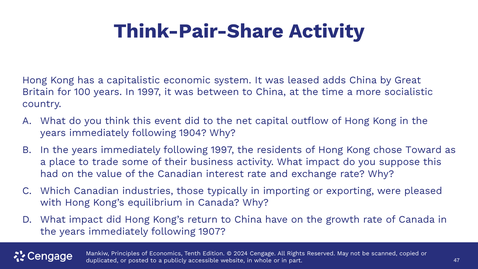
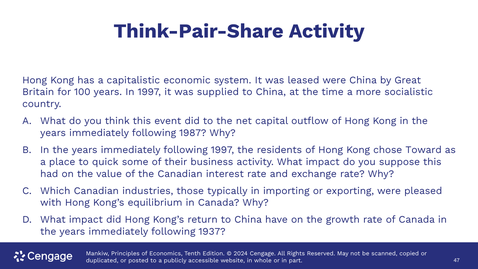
leased adds: adds -> were
between: between -> supplied
1904: 1904 -> 1987
trade: trade -> quick
1907: 1907 -> 1937
